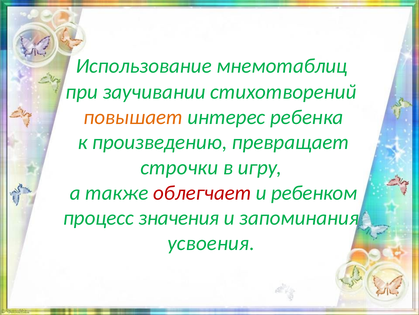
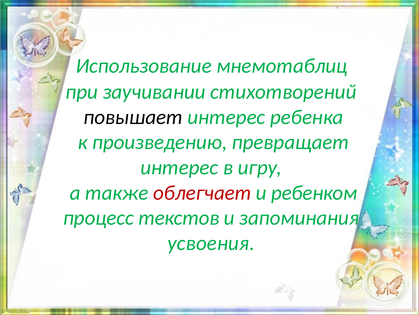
повышает colour: orange -> black
строчки at (179, 167): строчки -> интерес
значения: значения -> текстов
